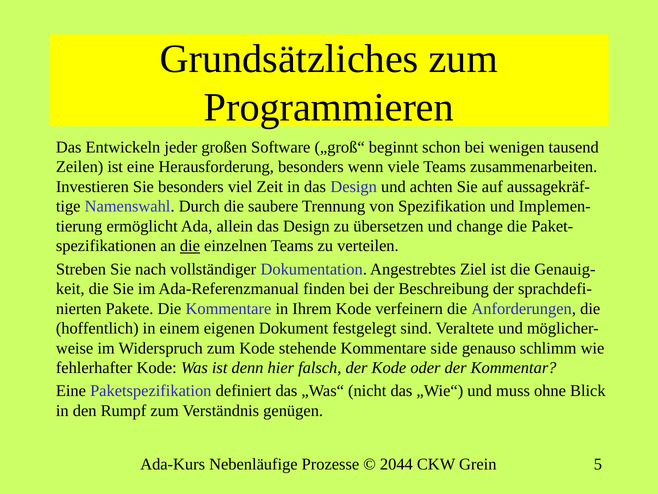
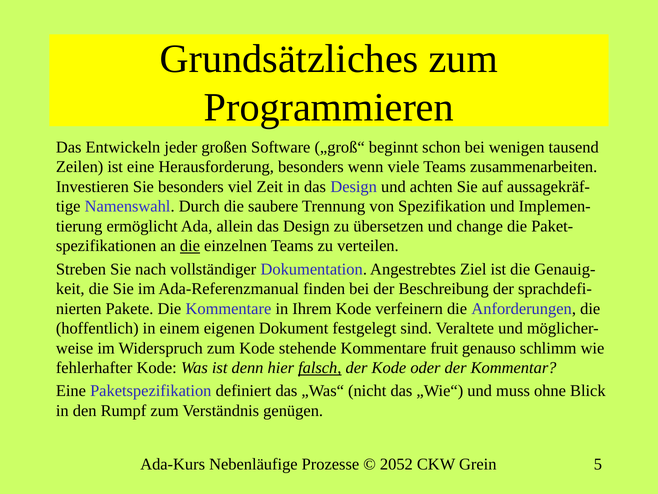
side: side -> fruit
falsch underline: none -> present
2044: 2044 -> 2052
